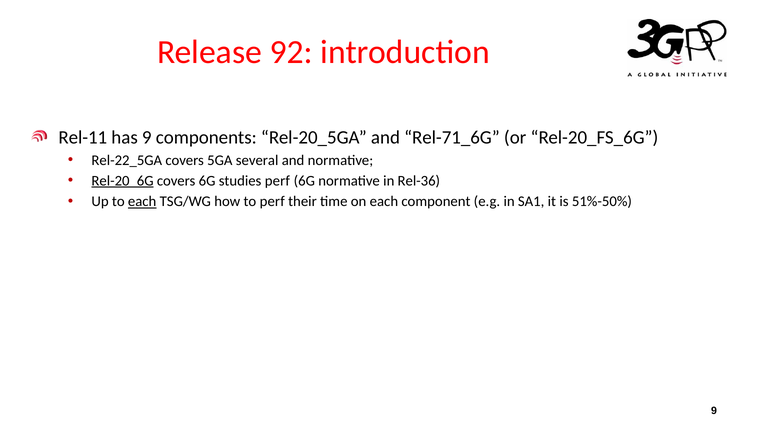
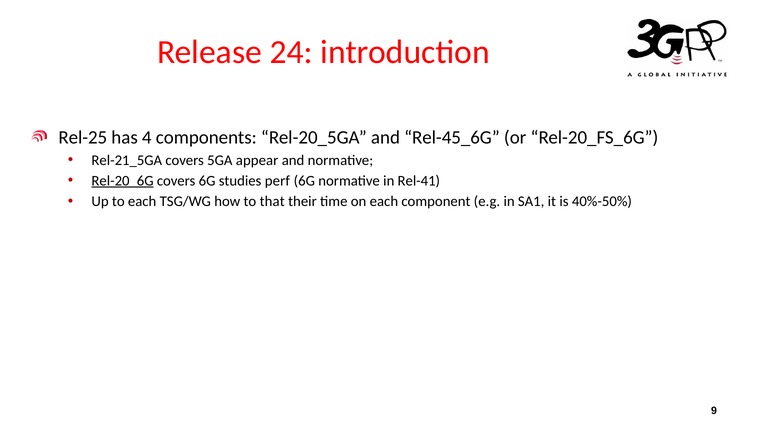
92: 92 -> 24
Rel-11: Rel-11 -> Rel-25
has 9: 9 -> 4
Rel-71_6G: Rel-71_6G -> Rel-45_6G
Rel-22_5GA: Rel-22_5GA -> Rel-21_5GA
several: several -> appear
Rel-36: Rel-36 -> Rel-41
each at (142, 201) underline: present -> none
to perf: perf -> that
51%-50%: 51%-50% -> 40%-50%
